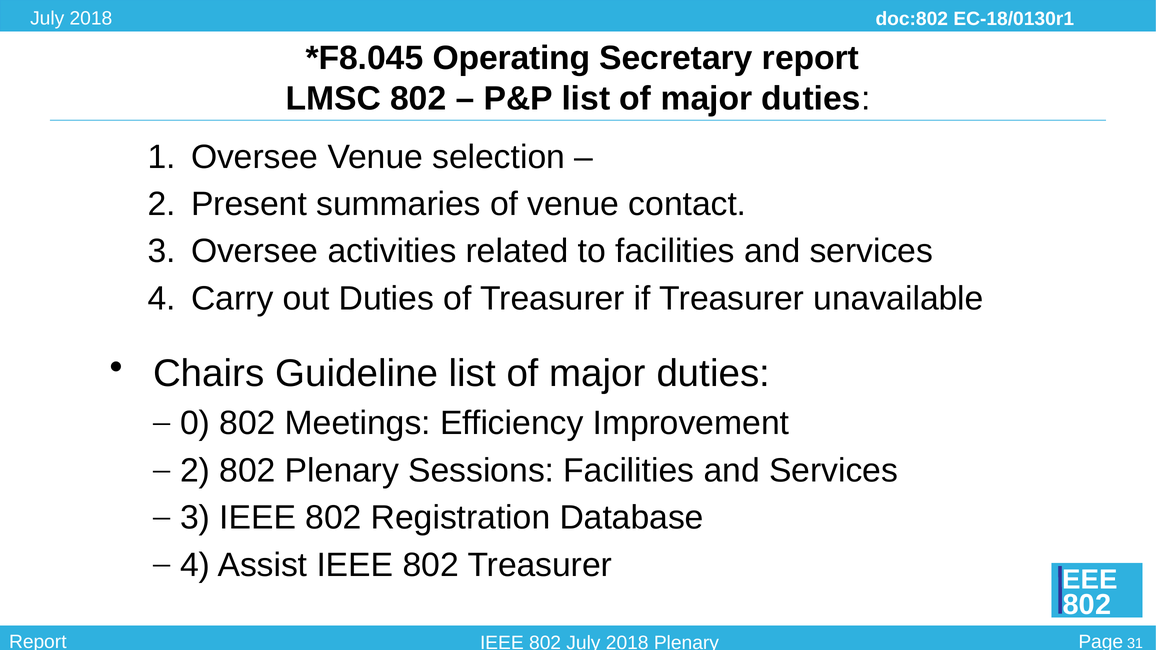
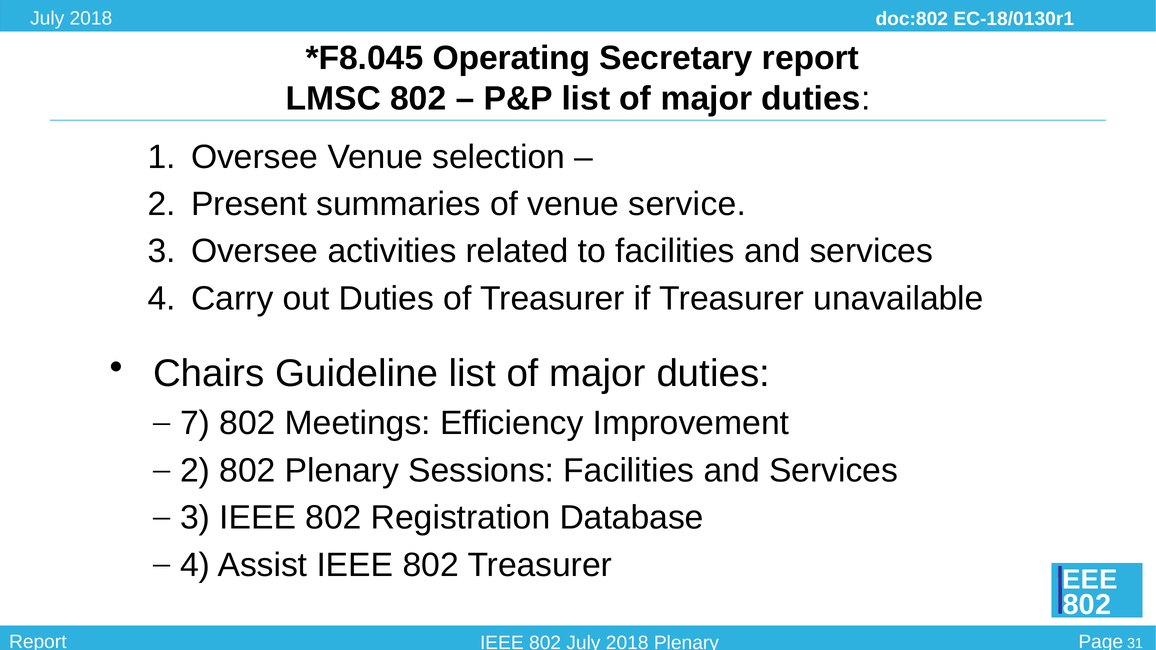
contact: contact -> service
0: 0 -> 7
